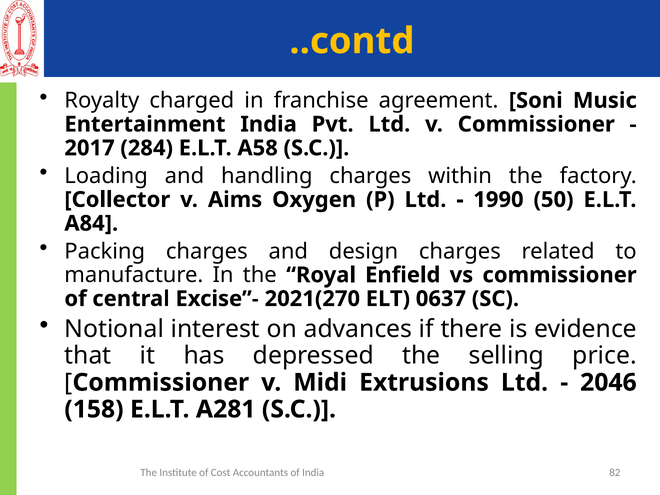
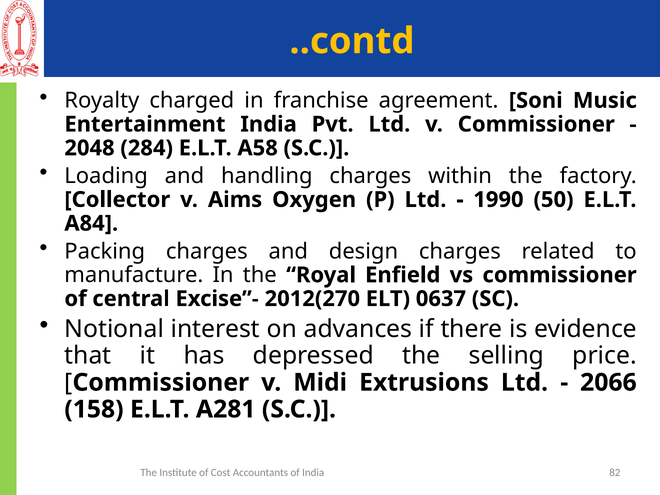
2017: 2017 -> 2048
2021(270: 2021(270 -> 2012(270
2046: 2046 -> 2066
